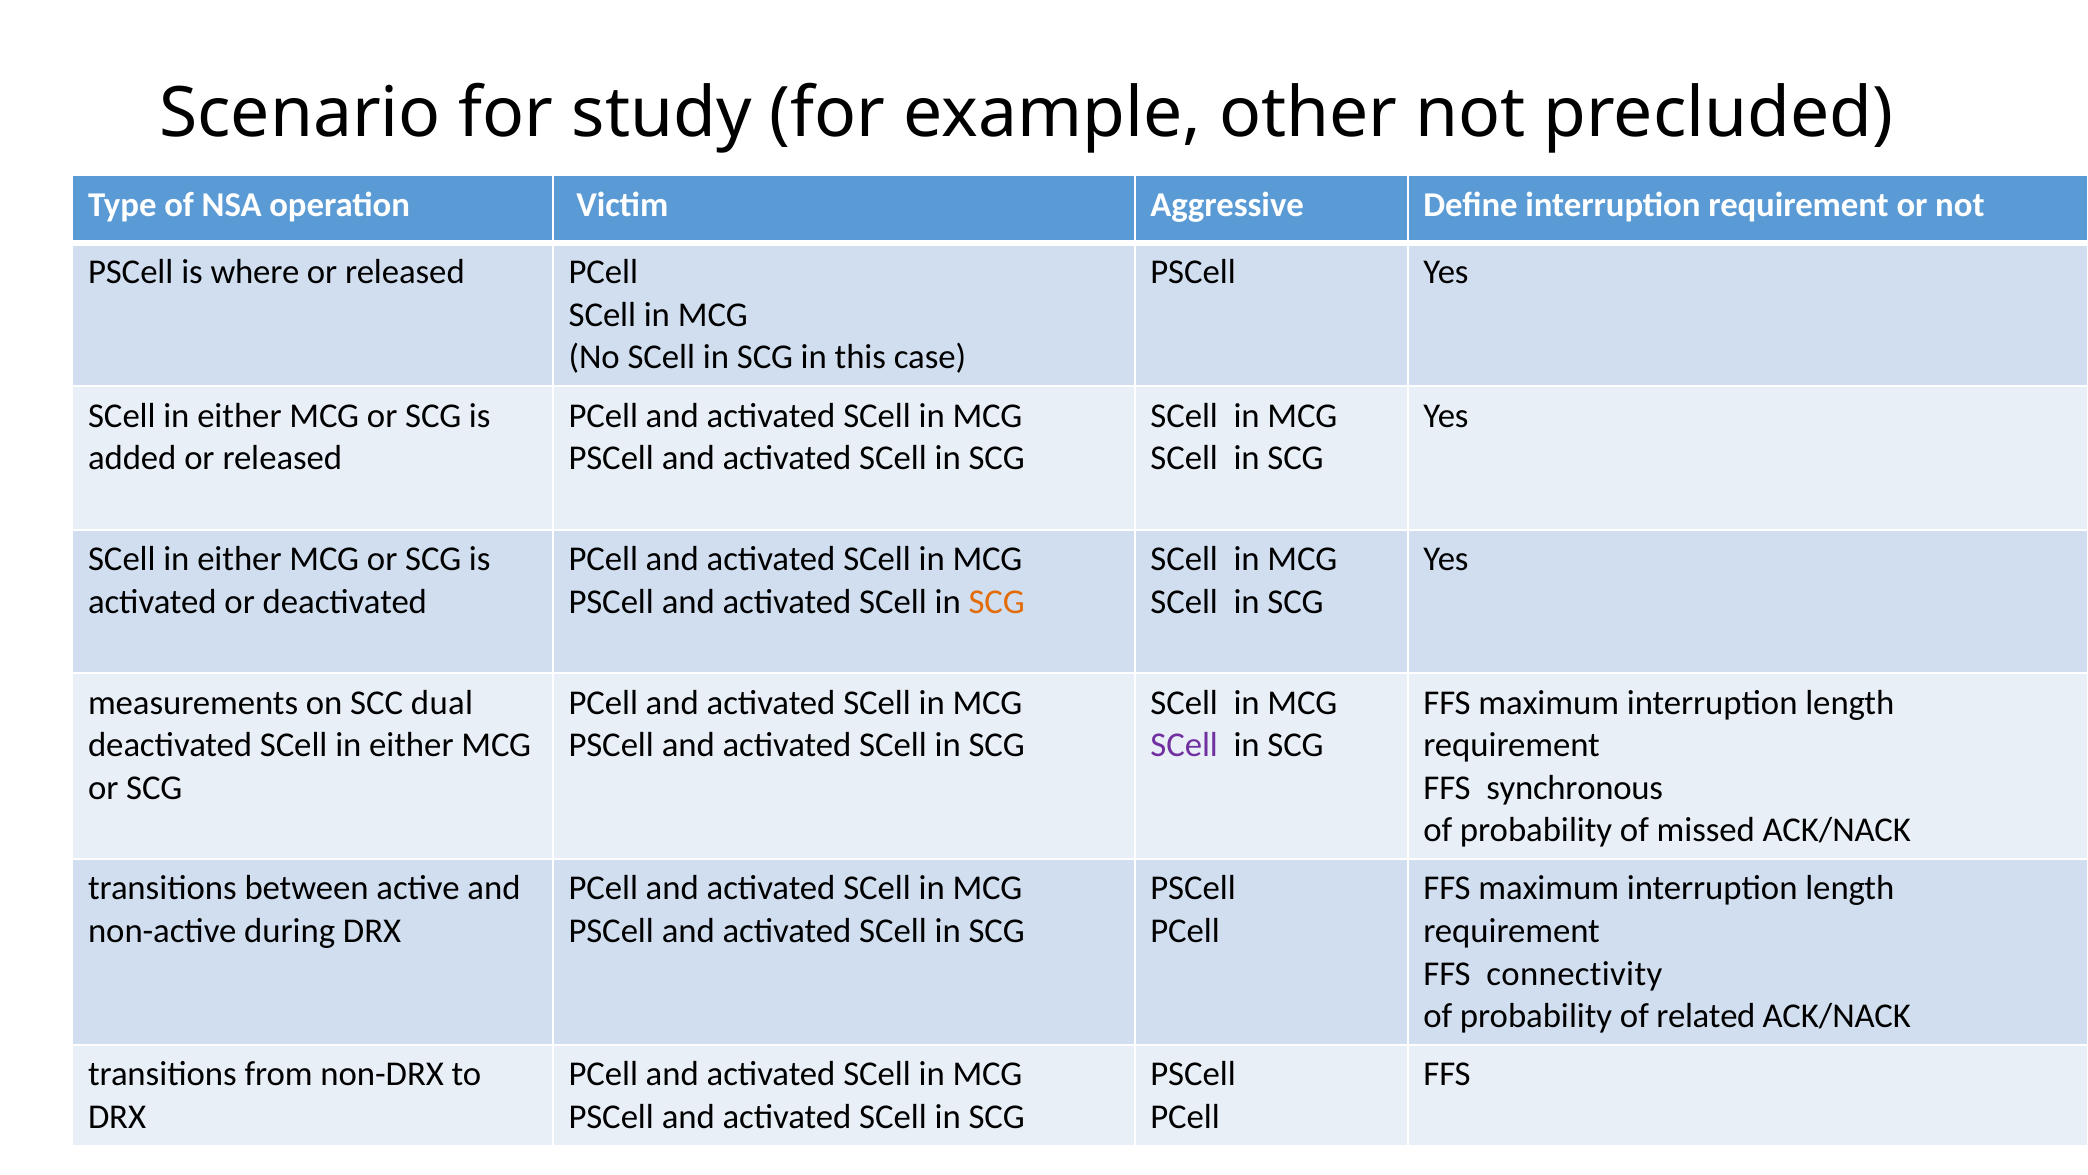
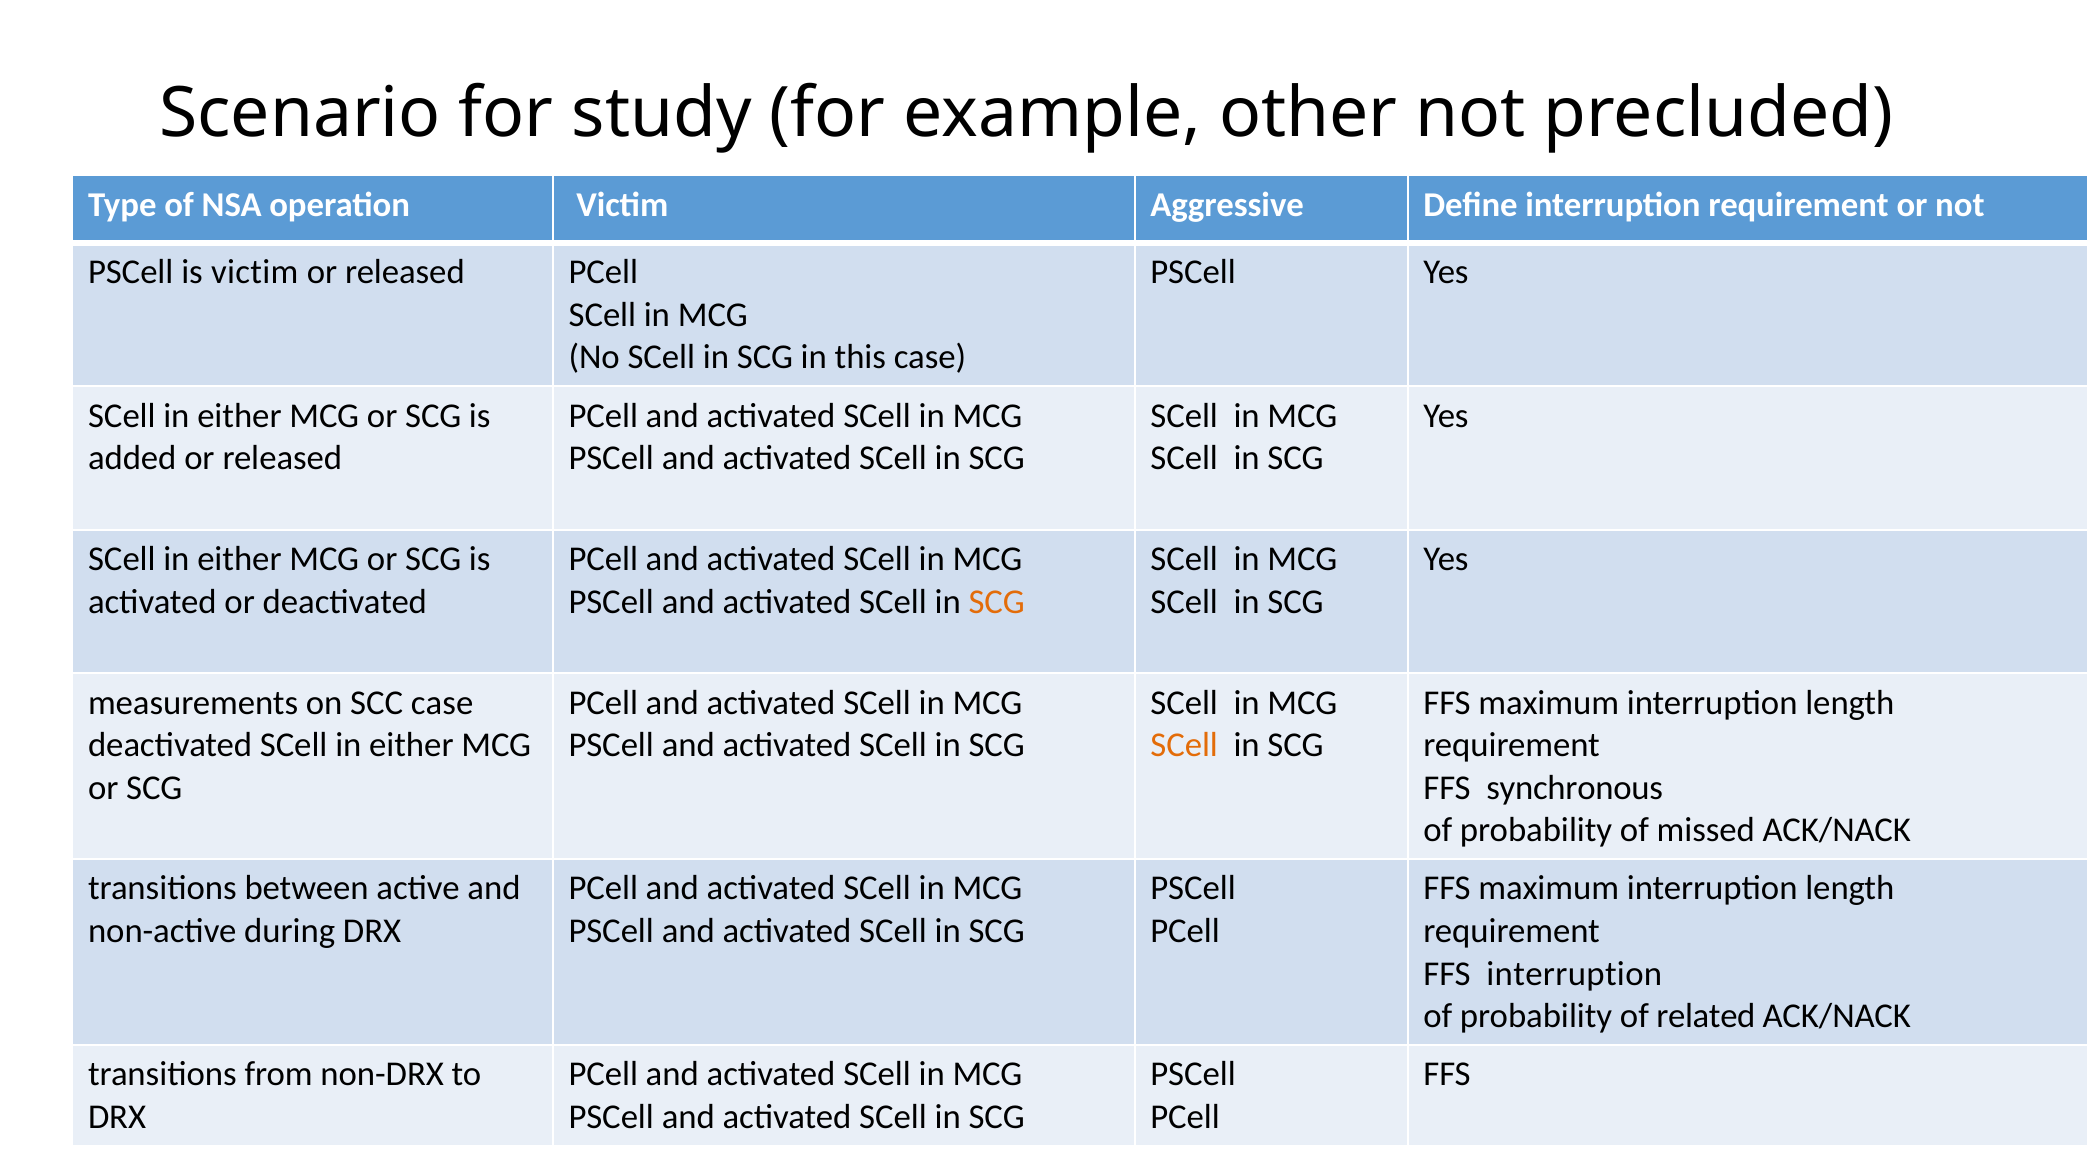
is where: where -> victim
SCC dual: dual -> case
SCell at (1184, 745) colour: purple -> orange
FFS connectivity: connectivity -> interruption
